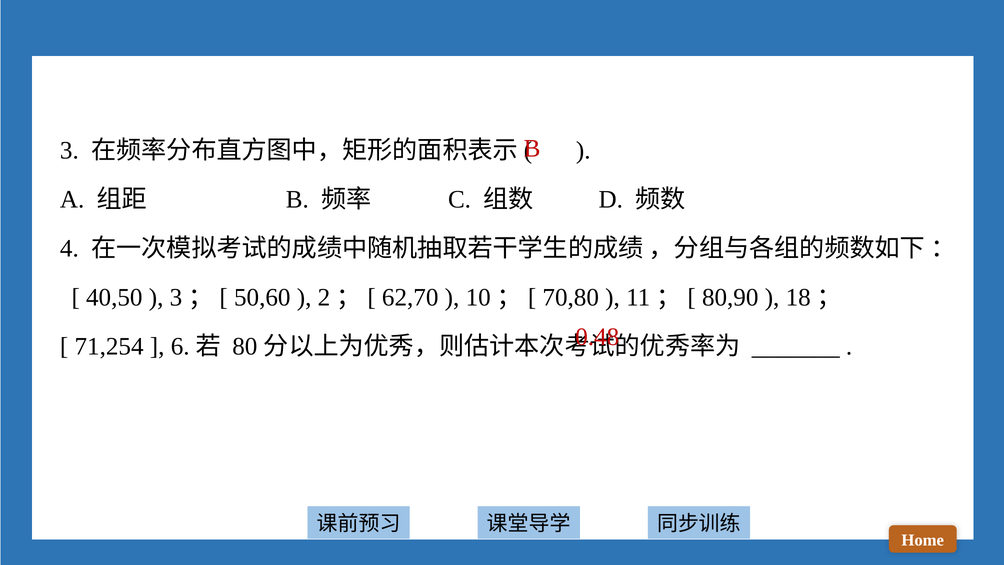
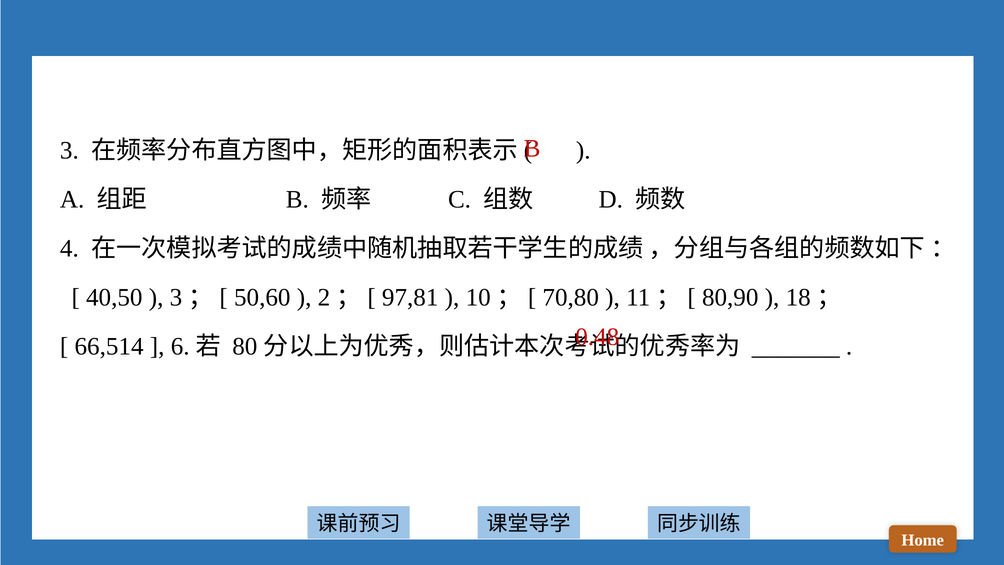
62,70: 62,70 -> 97,81
71,254: 71,254 -> 66,514
